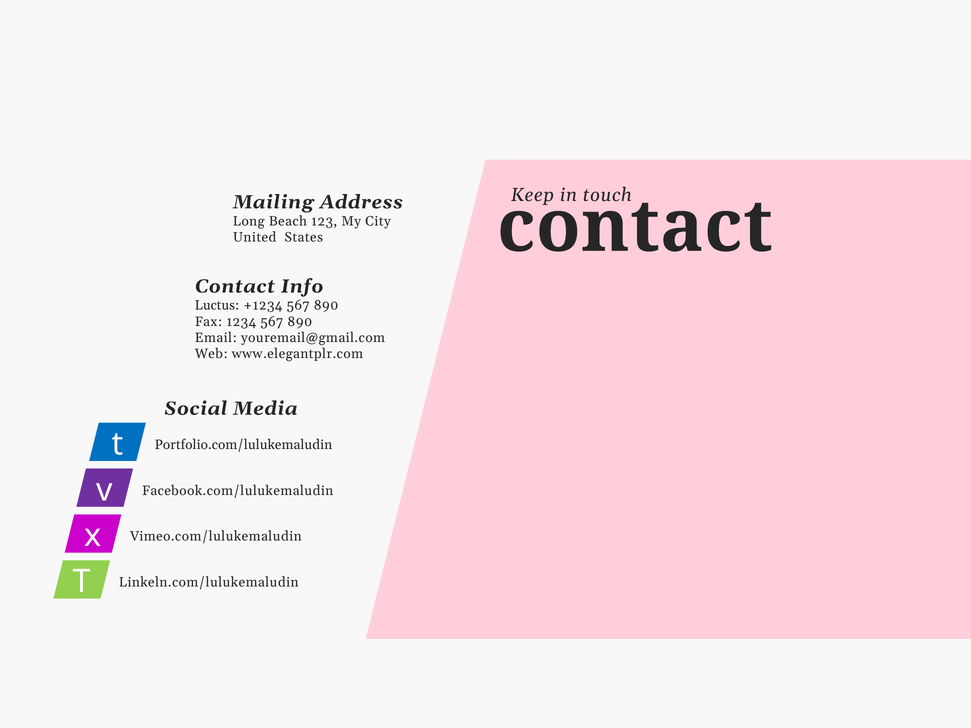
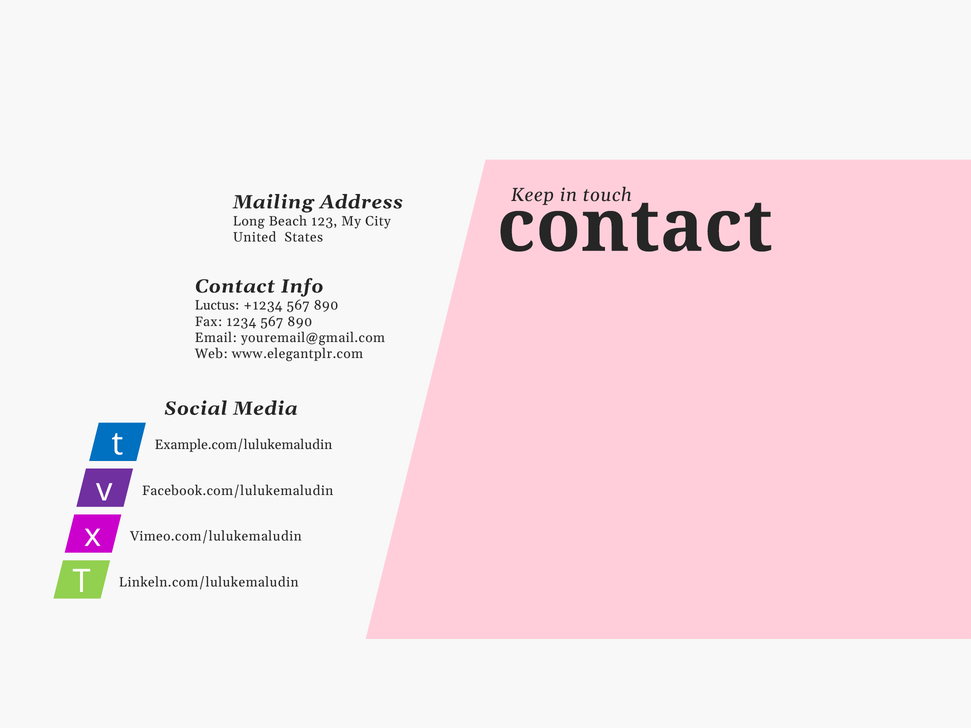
Portfolio.com/lulukemaludin: Portfolio.com/lulukemaludin -> Example.com/lulukemaludin
